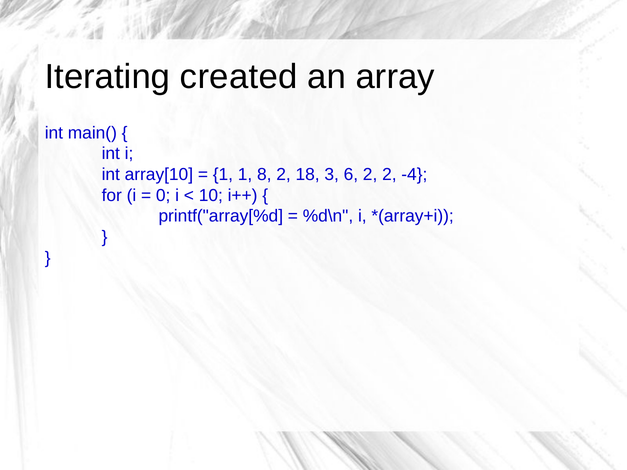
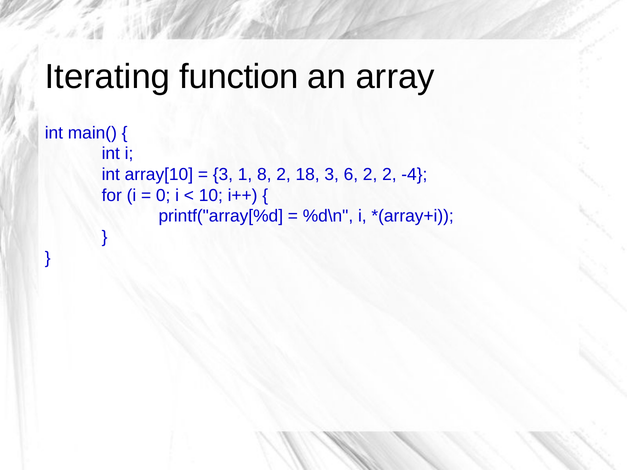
created: created -> function
1 at (223, 175): 1 -> 3
